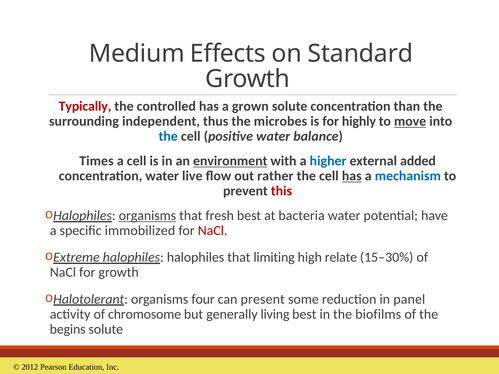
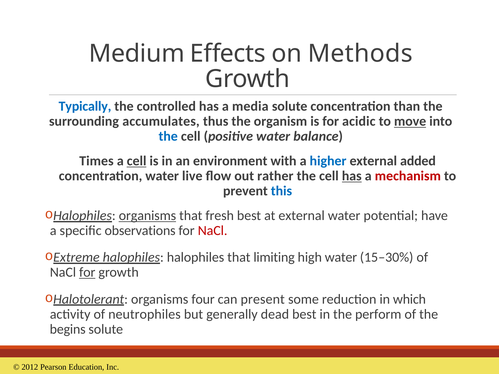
Standard: Standard -> Methods
Typically colour: red -> blue
grown: grown -> media
independent: independent -> accumulates
microbes: microbes -> organism
highly: highly -> acidic
cell at (137, 161) underline: none -> present
environment underline: present -> none
mechanism colour: blue -> red
this colour: red -> blue
at bacteria: bacteria -> external
immobilized: immobilized -> observations
high relate: relate -> water
for at (87, 273) underline: none -> present
panel: panel -> which
chromosome: chromosome -> neutrophiles
living: living -> dead
biofilms: biofilms -> perform
